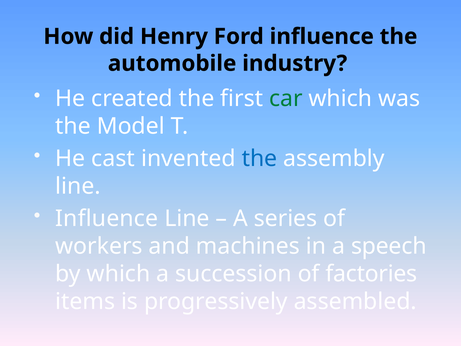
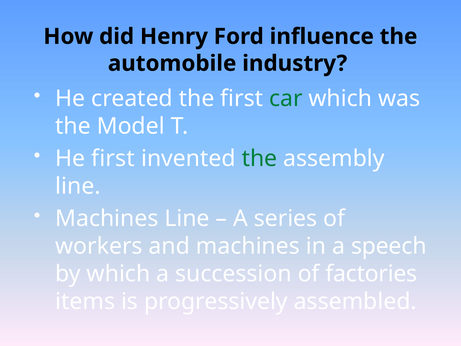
He cast: cast -> first
the at (259, 158) colour: blue -> green
Influence at (107, 218): Influence -> Machines
